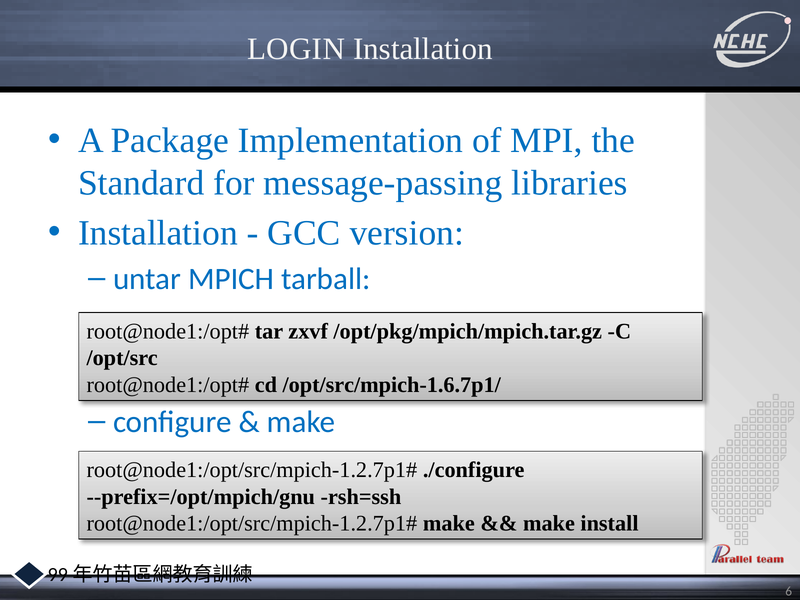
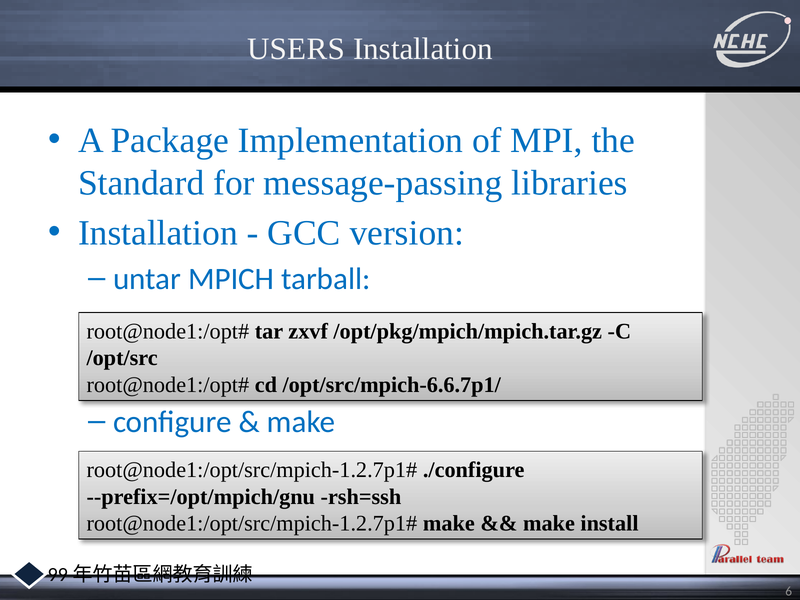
LOGIN: LOGIN -> USERS
/opt/src/mpich-1.6.7p1/: /opt/src/mpich-1.6.7p1/ -> /opt/src/mpich-6.6.7p1/
